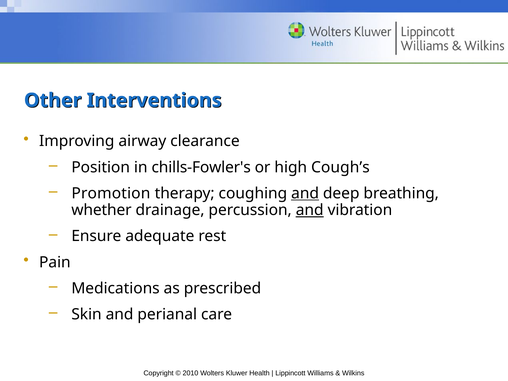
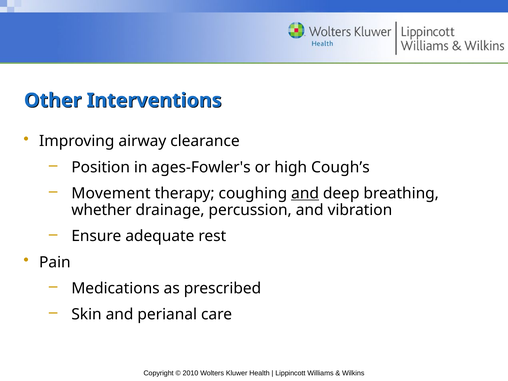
chills-Fowler's: chills-Fowler's -> ages-Fowler's
Promotion: Promotion -> Movement
and at (310, 210) underline: present -> none
